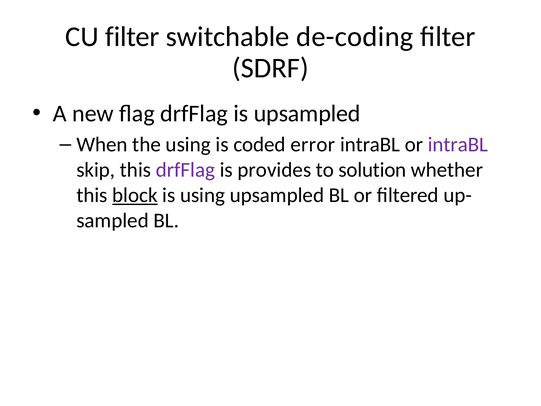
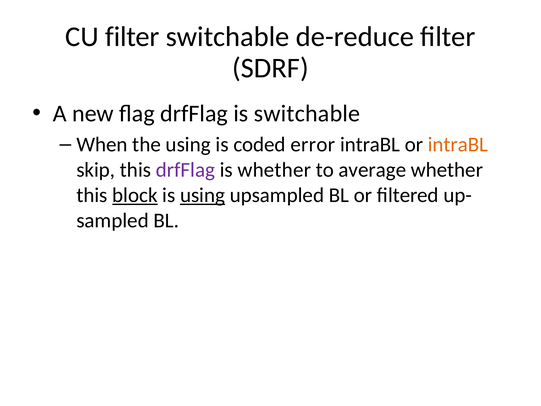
de-coding: de-coding -> de-reduce
is upsampled: upsampled -> switchable
intraBL at (458, 145) colour: purple -> orange
is provides: provides -> whether
solution: solution -> average
using at (203, 195) underline: none -> present
